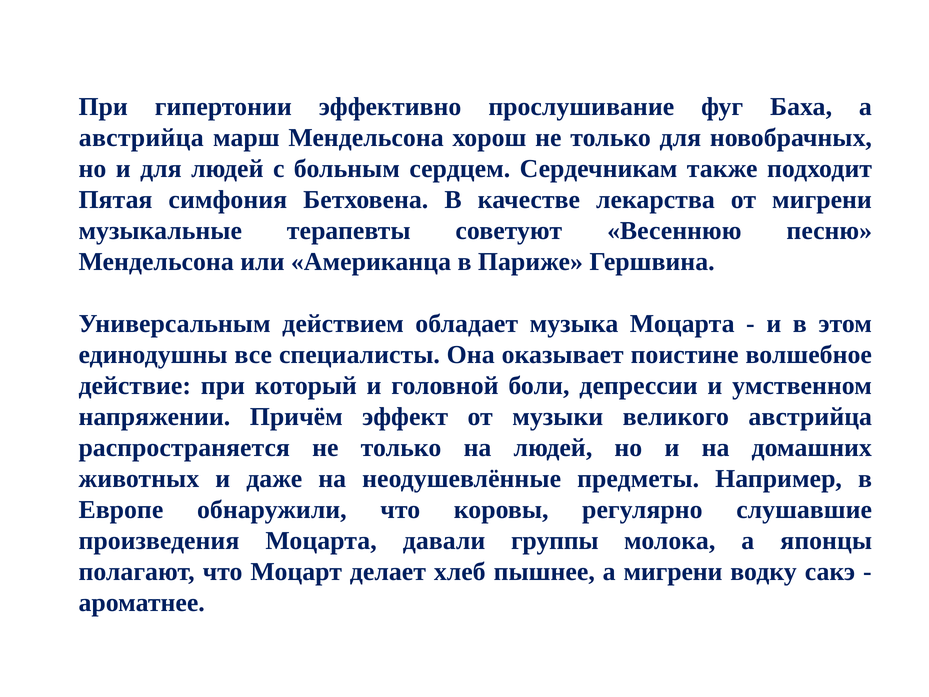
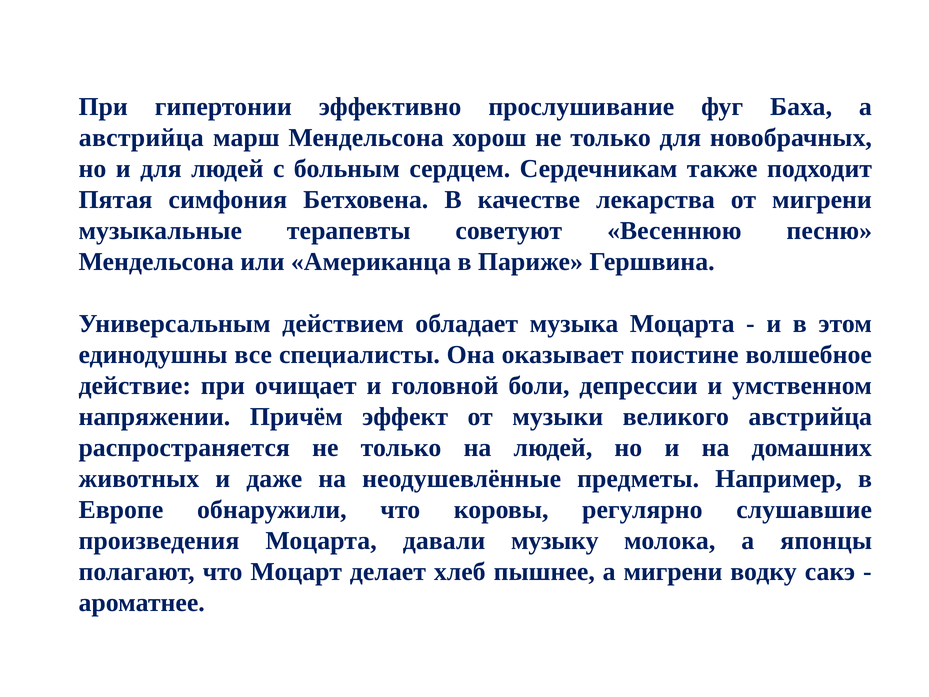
который: который -> очищает
группы: группы -> музыку
